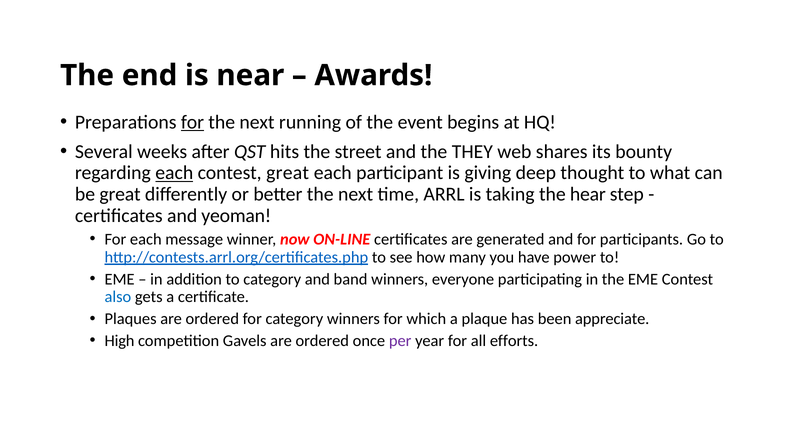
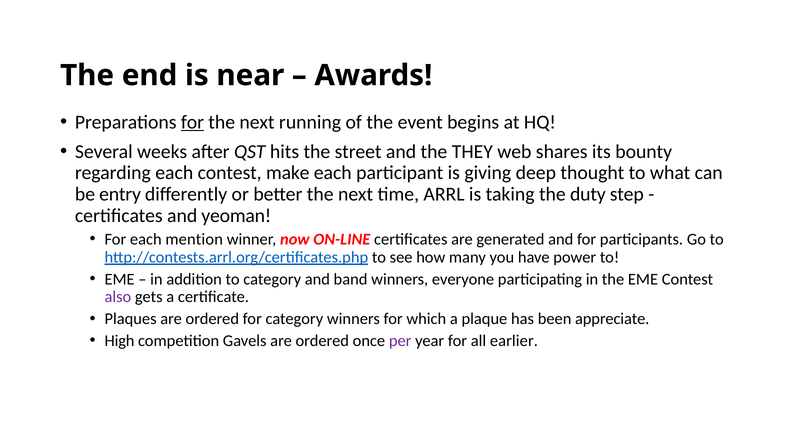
each at (174, 173) underline: present -> none
contest great: great -> make
be great: great -> entry
hear: hear -> duty
message: message -> mention
also colour: blue -> purple
efforts: efforts -> earlier
